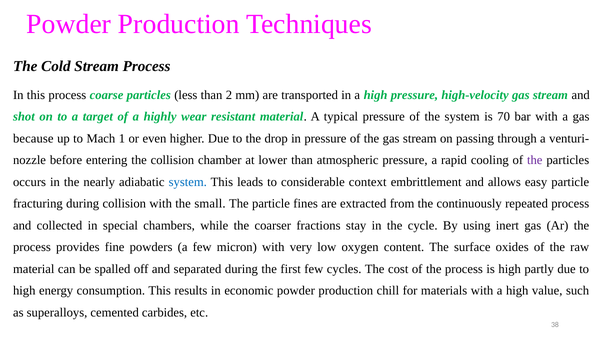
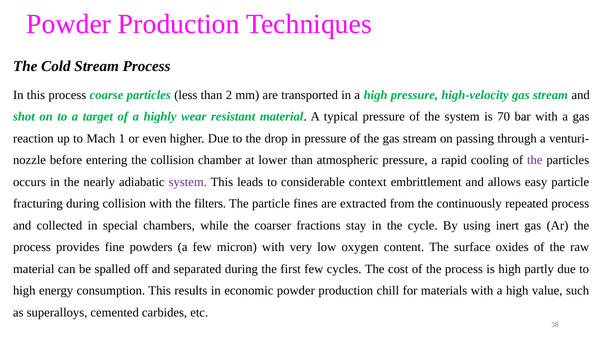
because: because -> reaction
system at (188, 182) colour: blue -> purple
small: small -> filters
